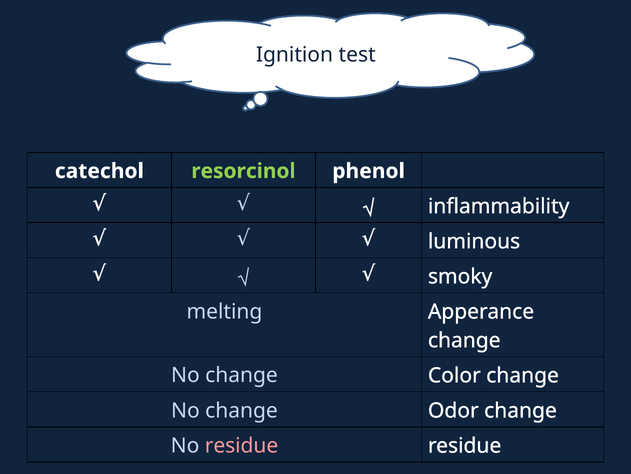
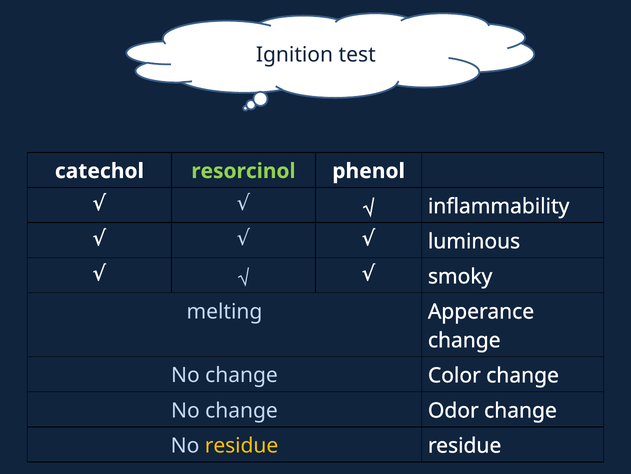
residue at (242, 445) colour: pink -> yellow
